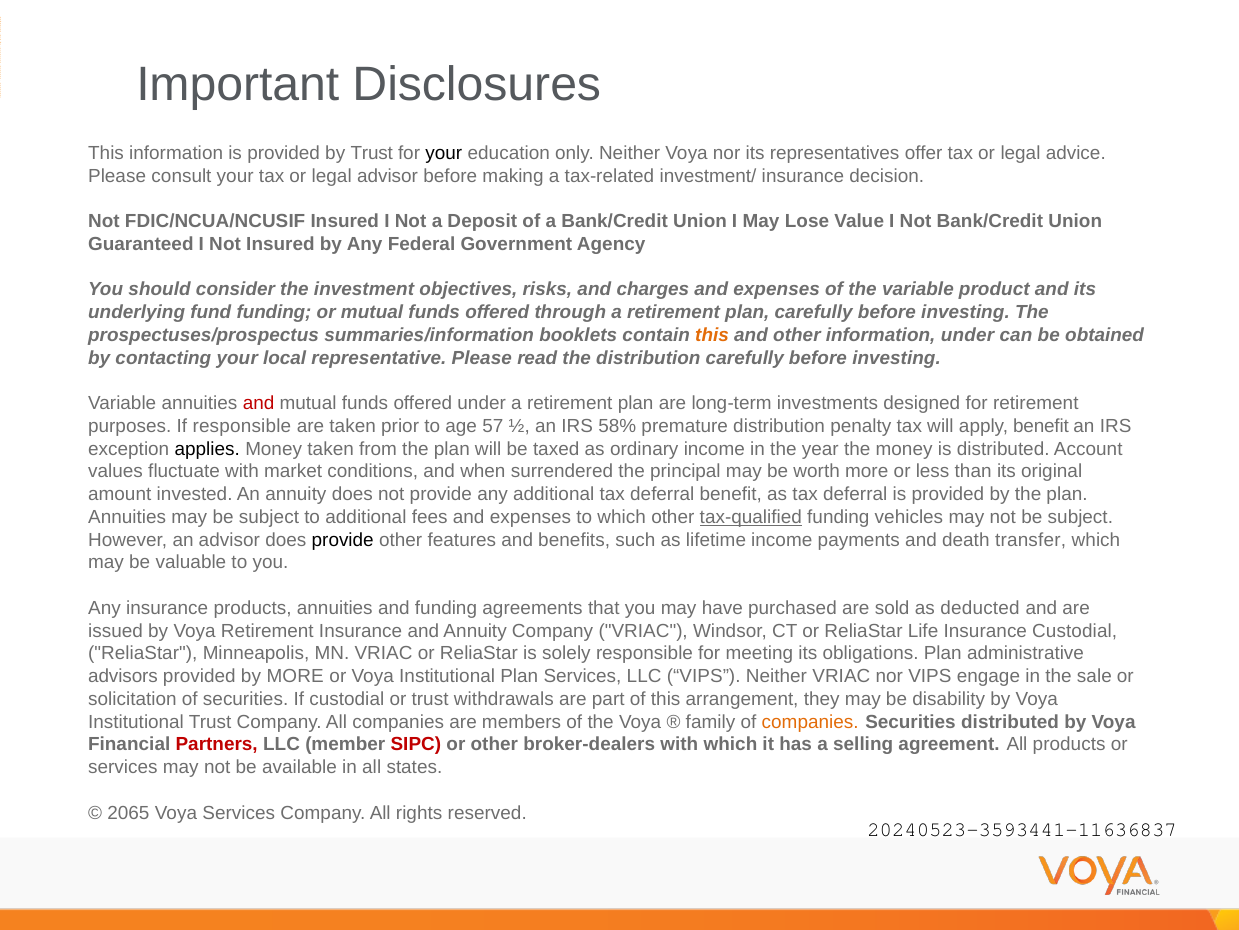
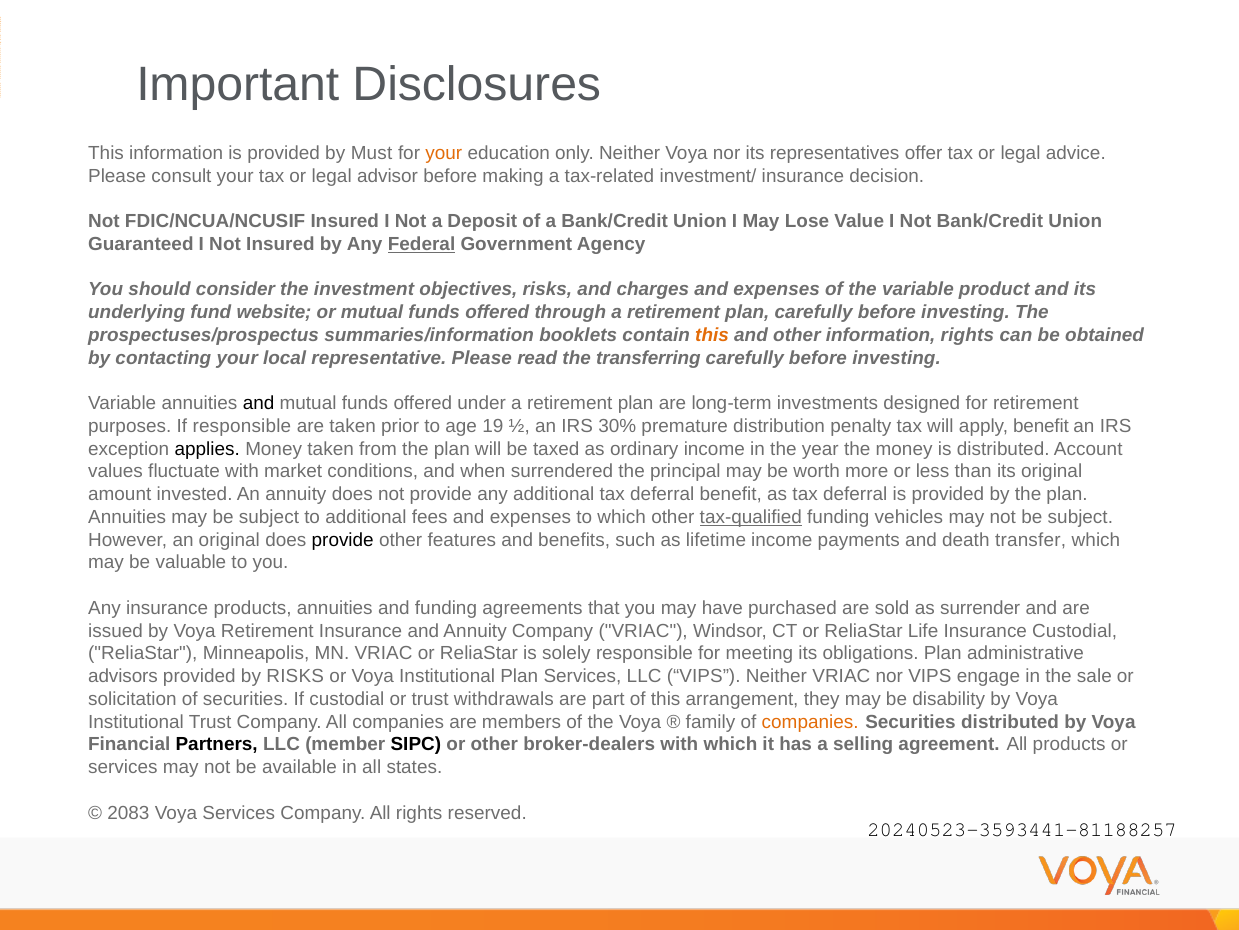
by Trust: Trust -> Must
your at (444, 153) colour: black -> orange
Federal underline: none -> present
fund funding: funding -> website
information under: under -> rights
the distribution: distribution -> transferring
and at (259, 403) colour: red -> black
57: 57 -> 19
58%: 58% -> 30%
an advisor: advisor -> original
deducted: deducted -> surrender
by MORE: MORE -> RISKS
Partners colour: red -> black
SIPC colour: red -> black
2065: 2065 -> 2083
20240523-3593441-11636837: 20240523-3593441-11636837 -> 20240523-3593441-81188257
